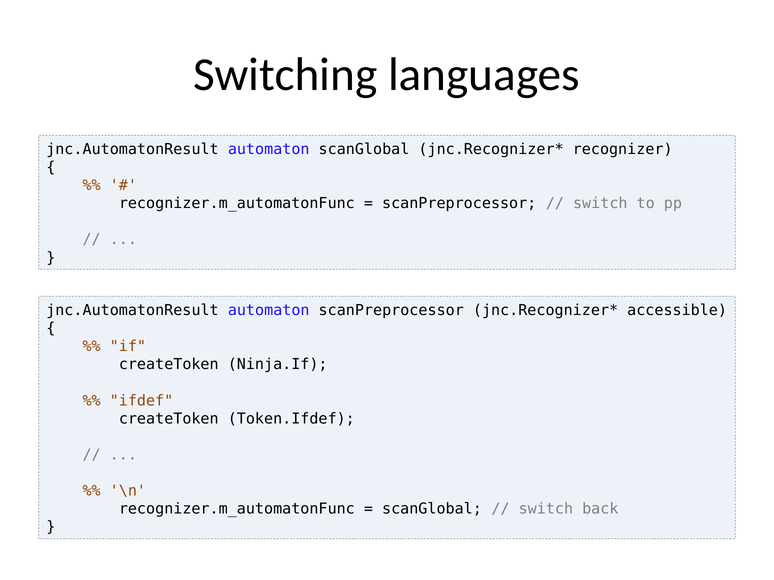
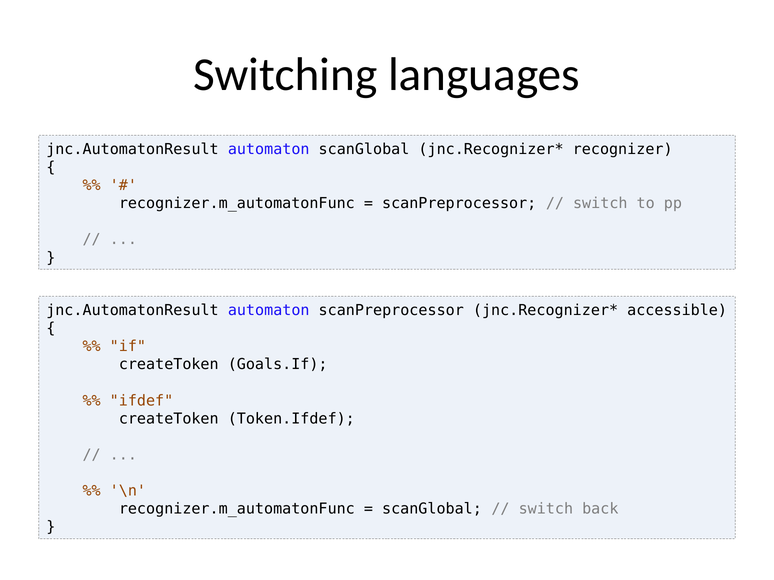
Ninja.If: Ninja.If -> Goals.If
